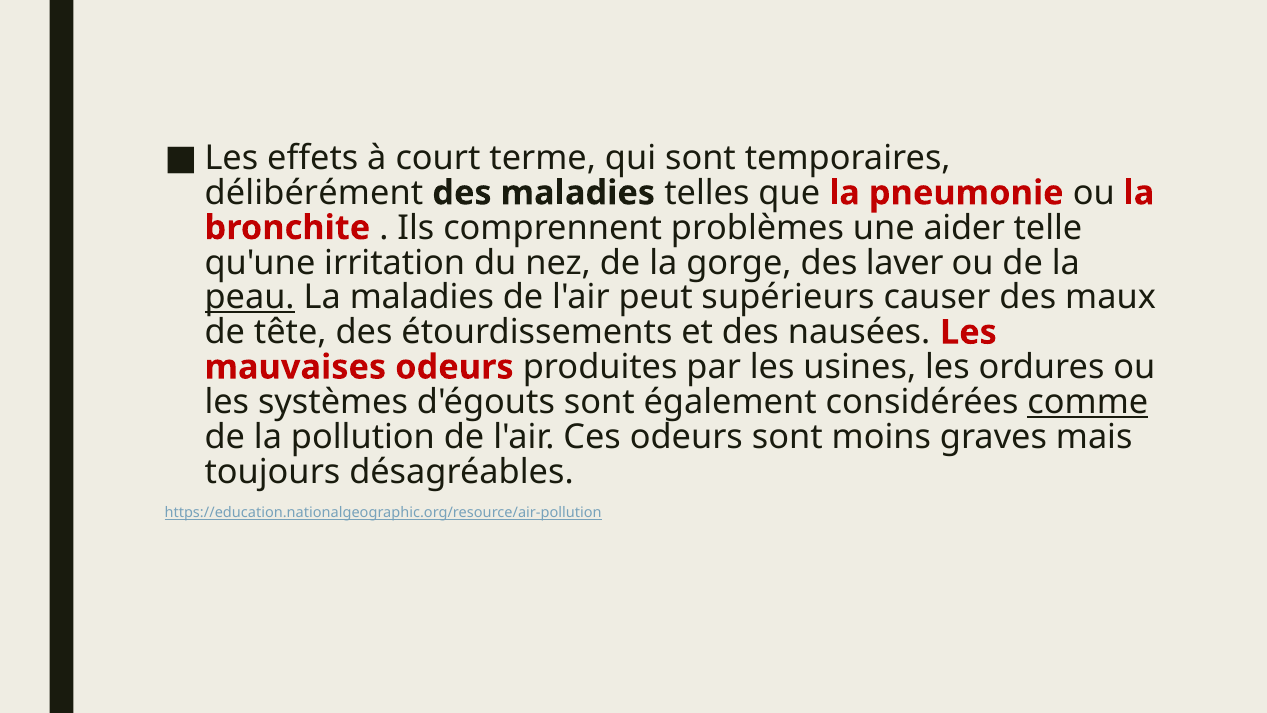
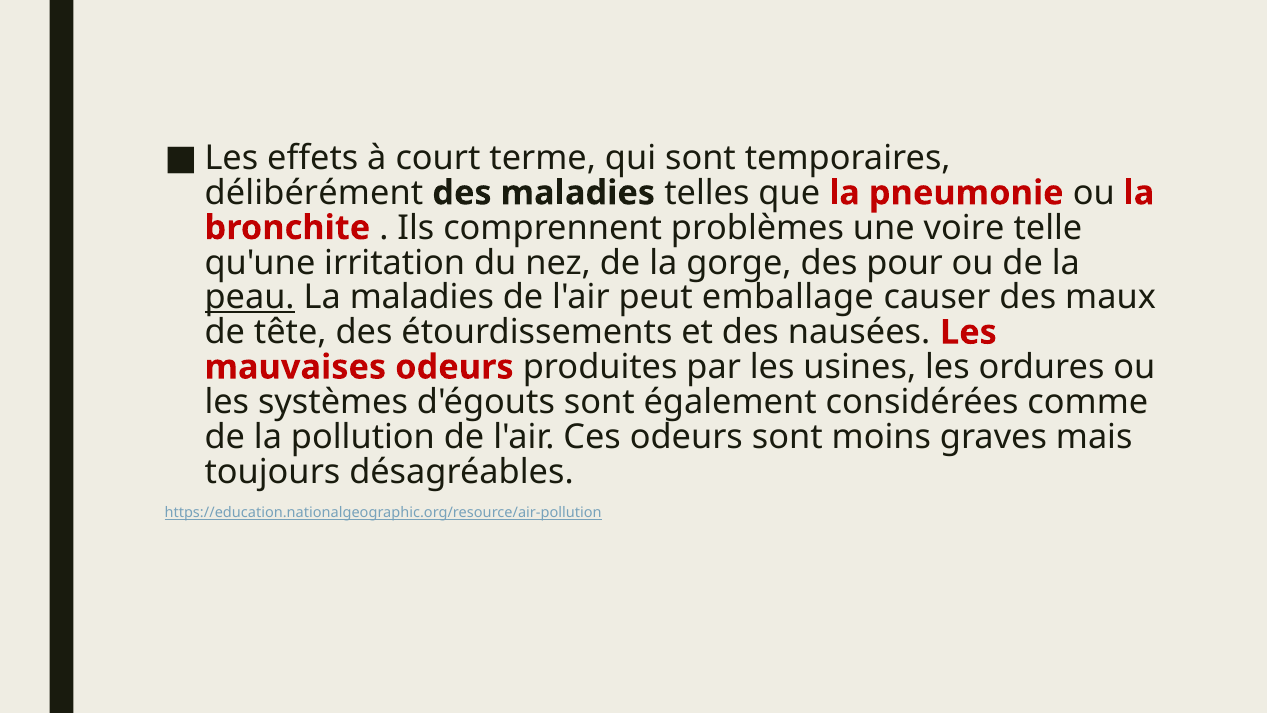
aider: aider -> voire
laver: laver -> pour
supérieurs: supérieurs -> emballage
comme underline: present -> none
